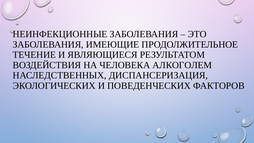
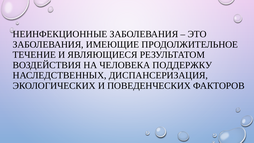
АЛКОГОЛЕМ: АЛКОГОЛЕМ -> ПОДДЕРЖКУ
